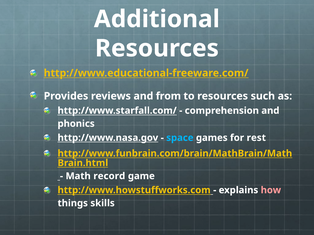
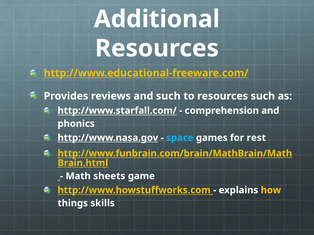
and from: from -> such
record: record -> sheets
how colour: pink -> yellow
